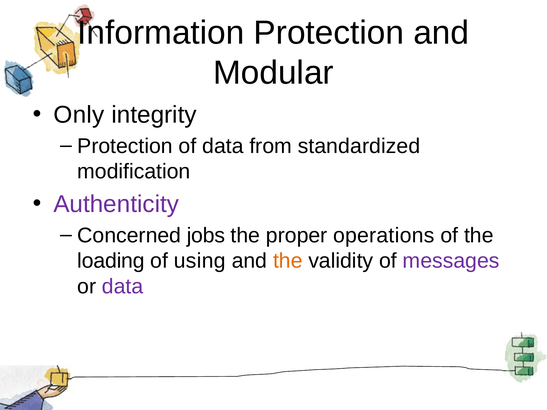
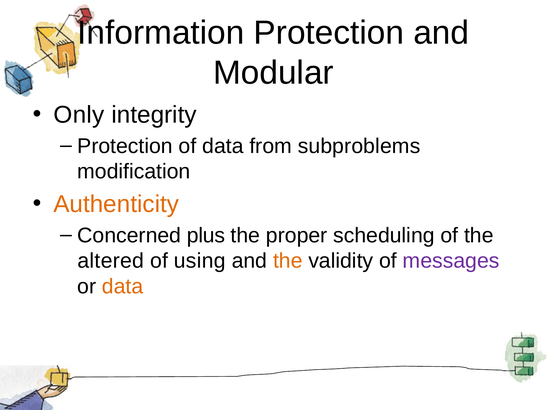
standardized: standardized -> subproblems
Authenticity colour: purple -> orange
jobs: jobs -> plus
operations: operations -> scheduling
loading: loading -> altered
data at (123, 287) colour: purple -> orange
